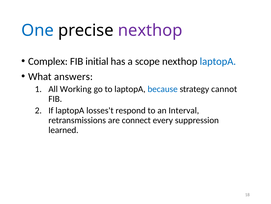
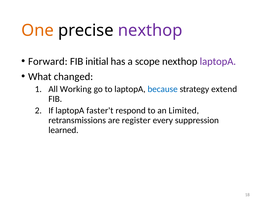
One colour: blue -> orange
Complex: Complex -> Forward
laptopA at (218, 61) colour: blue -> purple
answers: answers -> changed
cannot: cannot -> extend
losses't: losses't -> faster't
Interval: Interval -> Limited
connect: connect -> register
